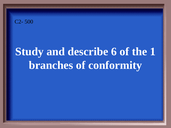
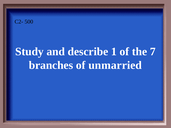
6: 6 -> 1
1: 1 -> 7
conformity: conformity -> unmarried
